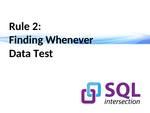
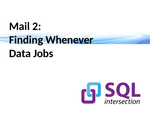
Rule: Rule -> Mail
Test: Test -> Jobs
